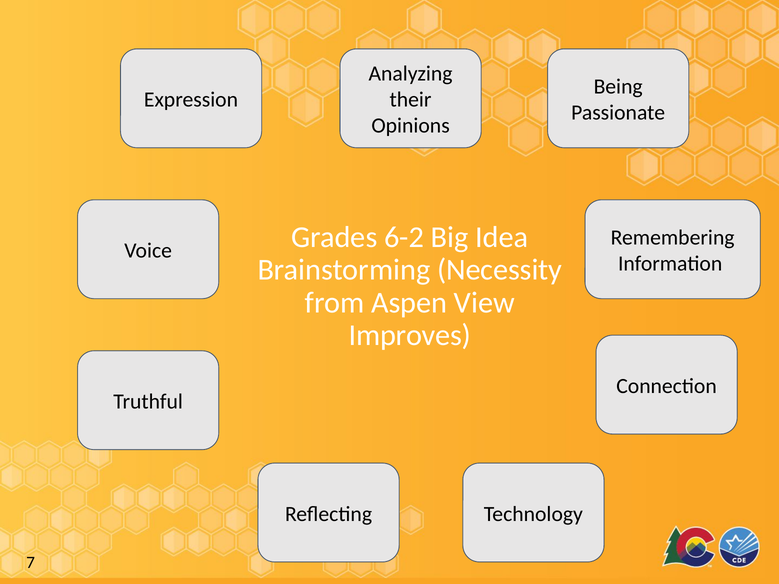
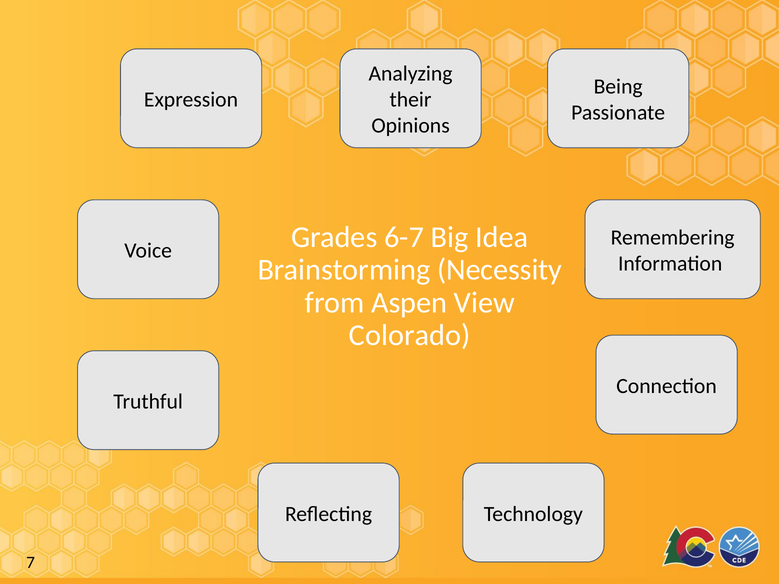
6-2: 6-2 -> 6-7
Improves: Improves -> Colorado
